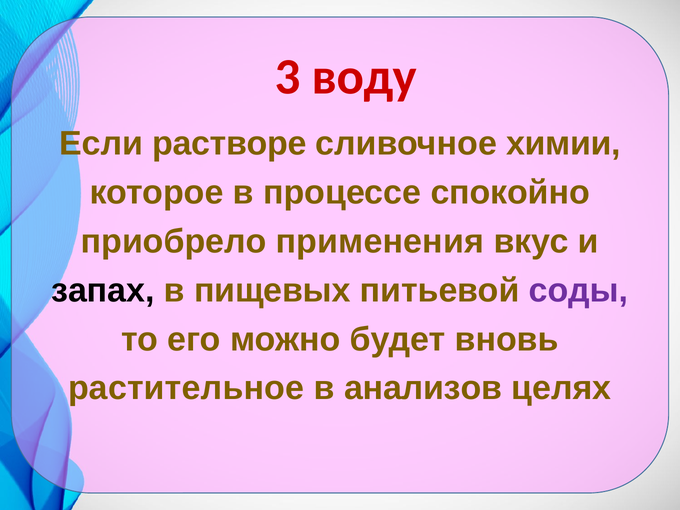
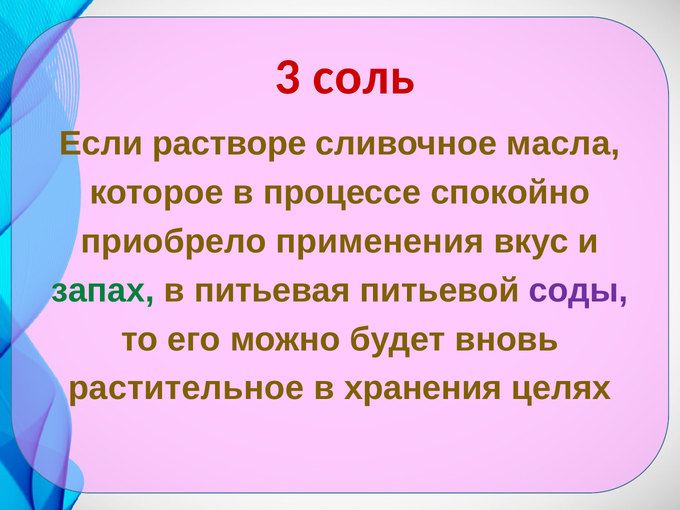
воду: воду -> соль
химии: химии -> масла
запах colour: black -> green
пищевых: пищевых -> питьевая
анализов: анализов -> хранения
